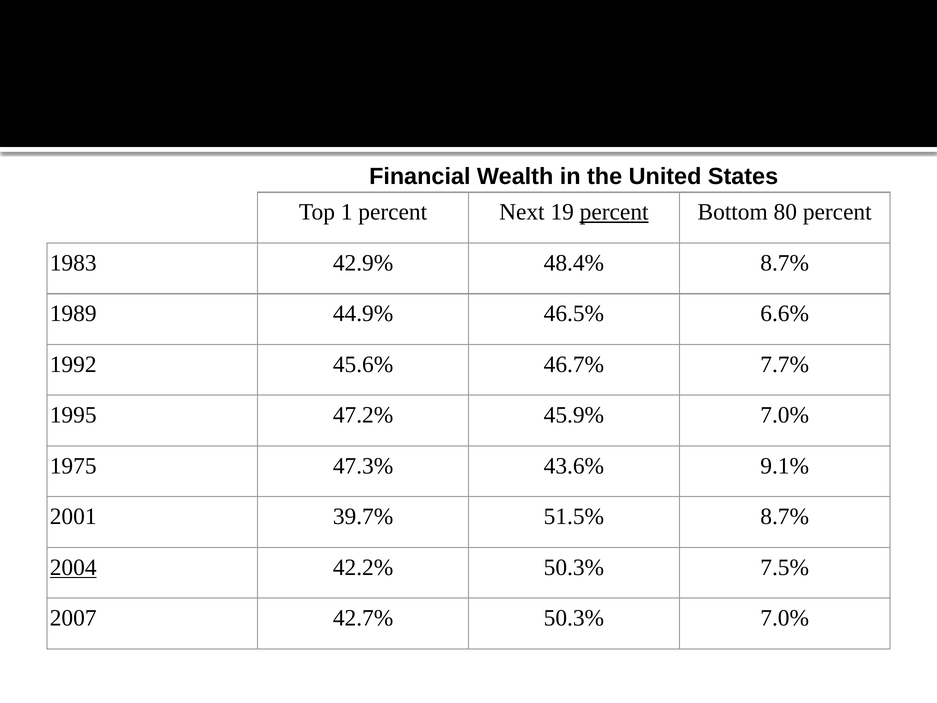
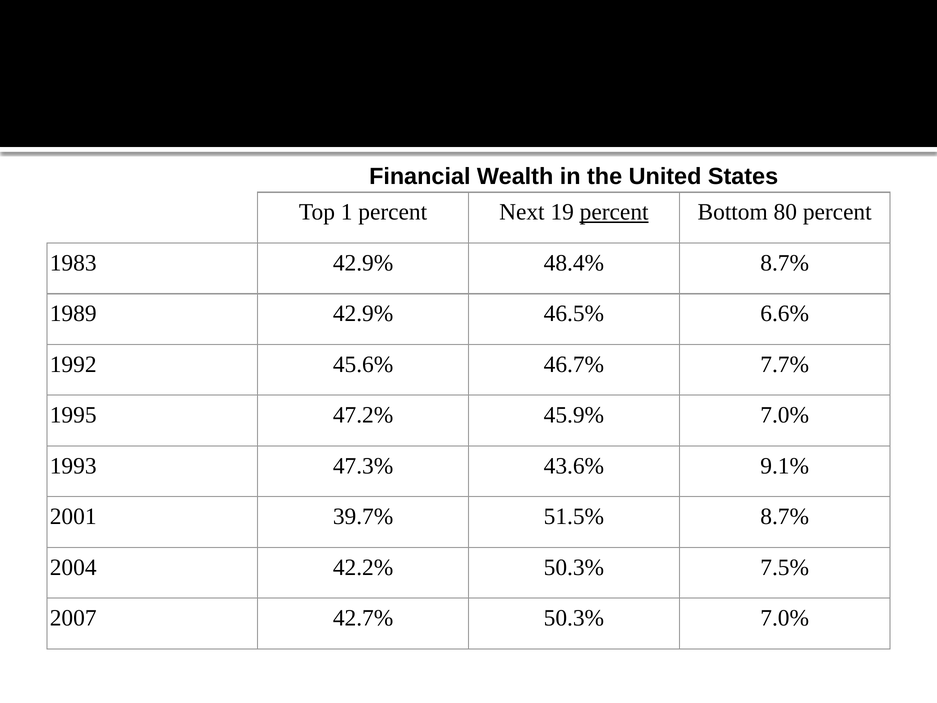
1989 44.9%: 44.9% -> 42.9%
1975: 1975 -> 1993
2004 underline: present -> none
